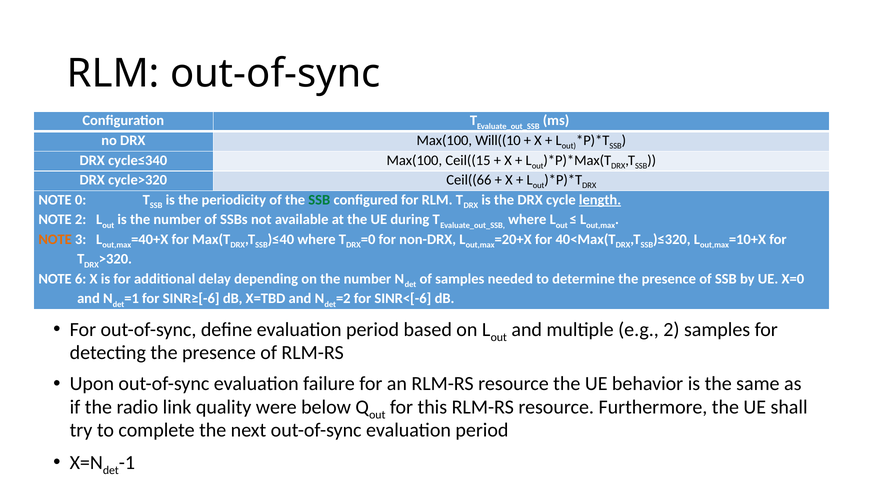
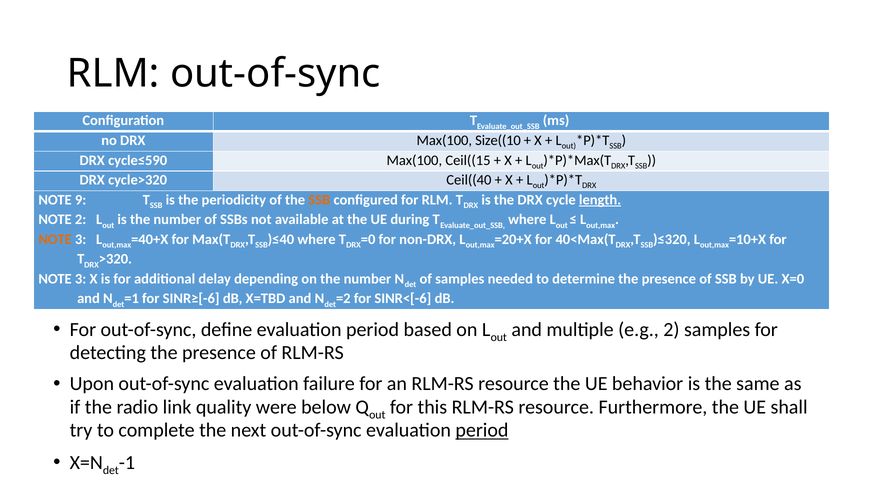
Will((10: Will((10 -> Size((10
cycle≤340: cycle≤340 -> cycle≤590
Ceil((66: Ceil((66 -> Ceil((40
0: 0 -> 9
SSB at (319, 200) colour: green -> orange
6 at (81, 279): 6 -> 3
period at (482, 431) underline: none -> present
